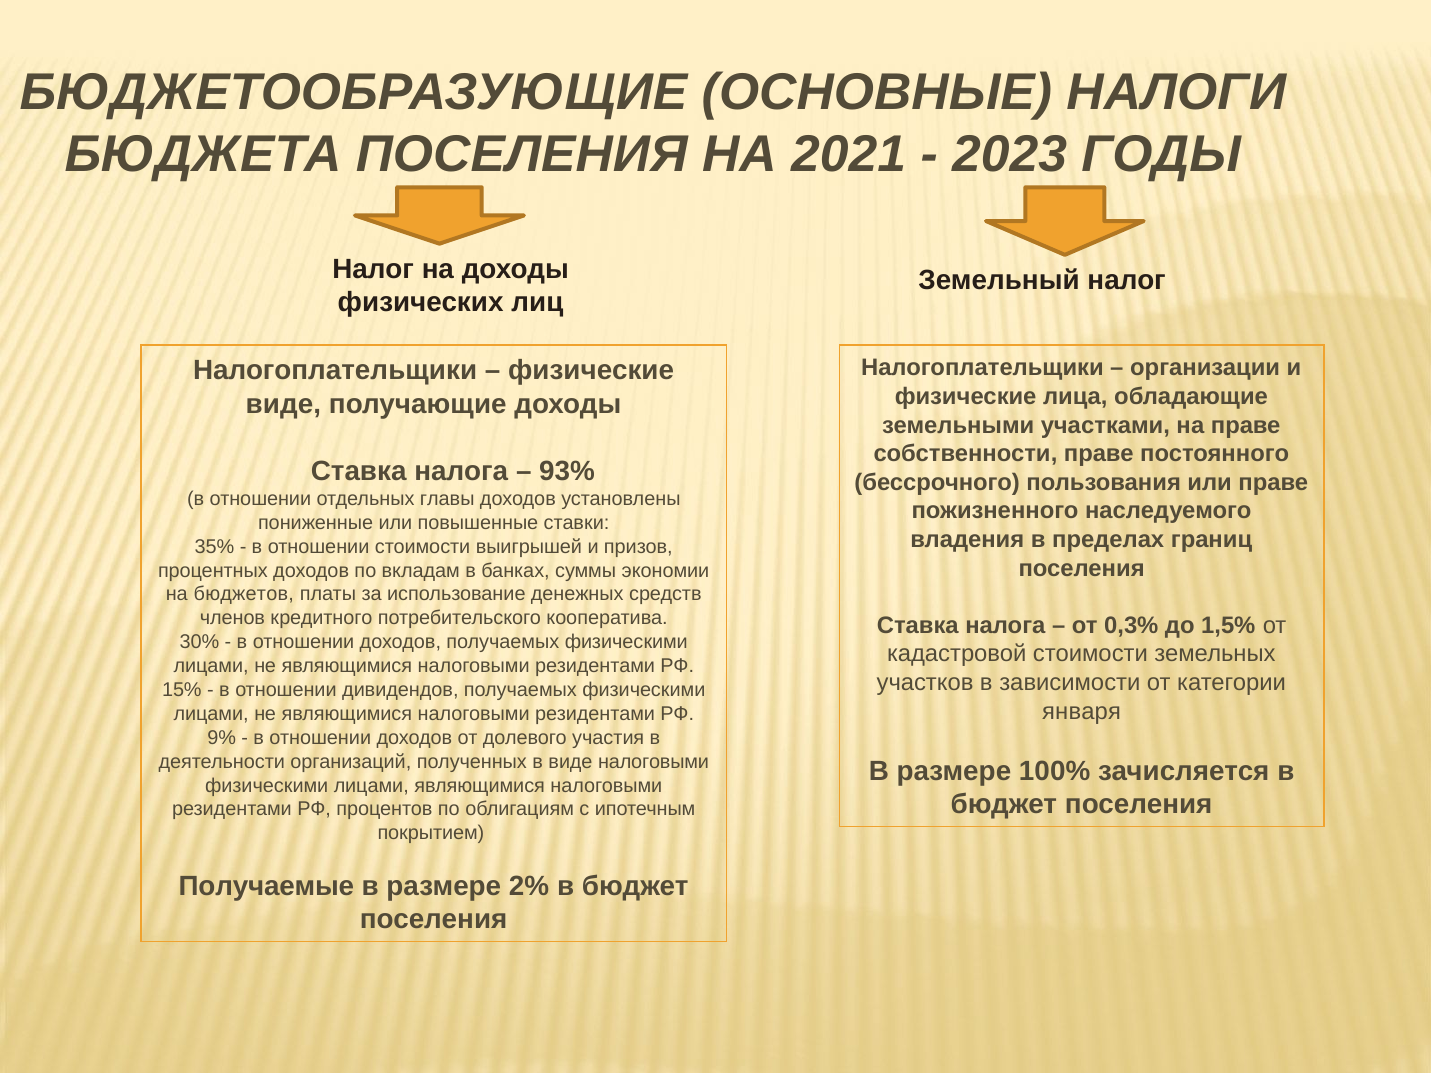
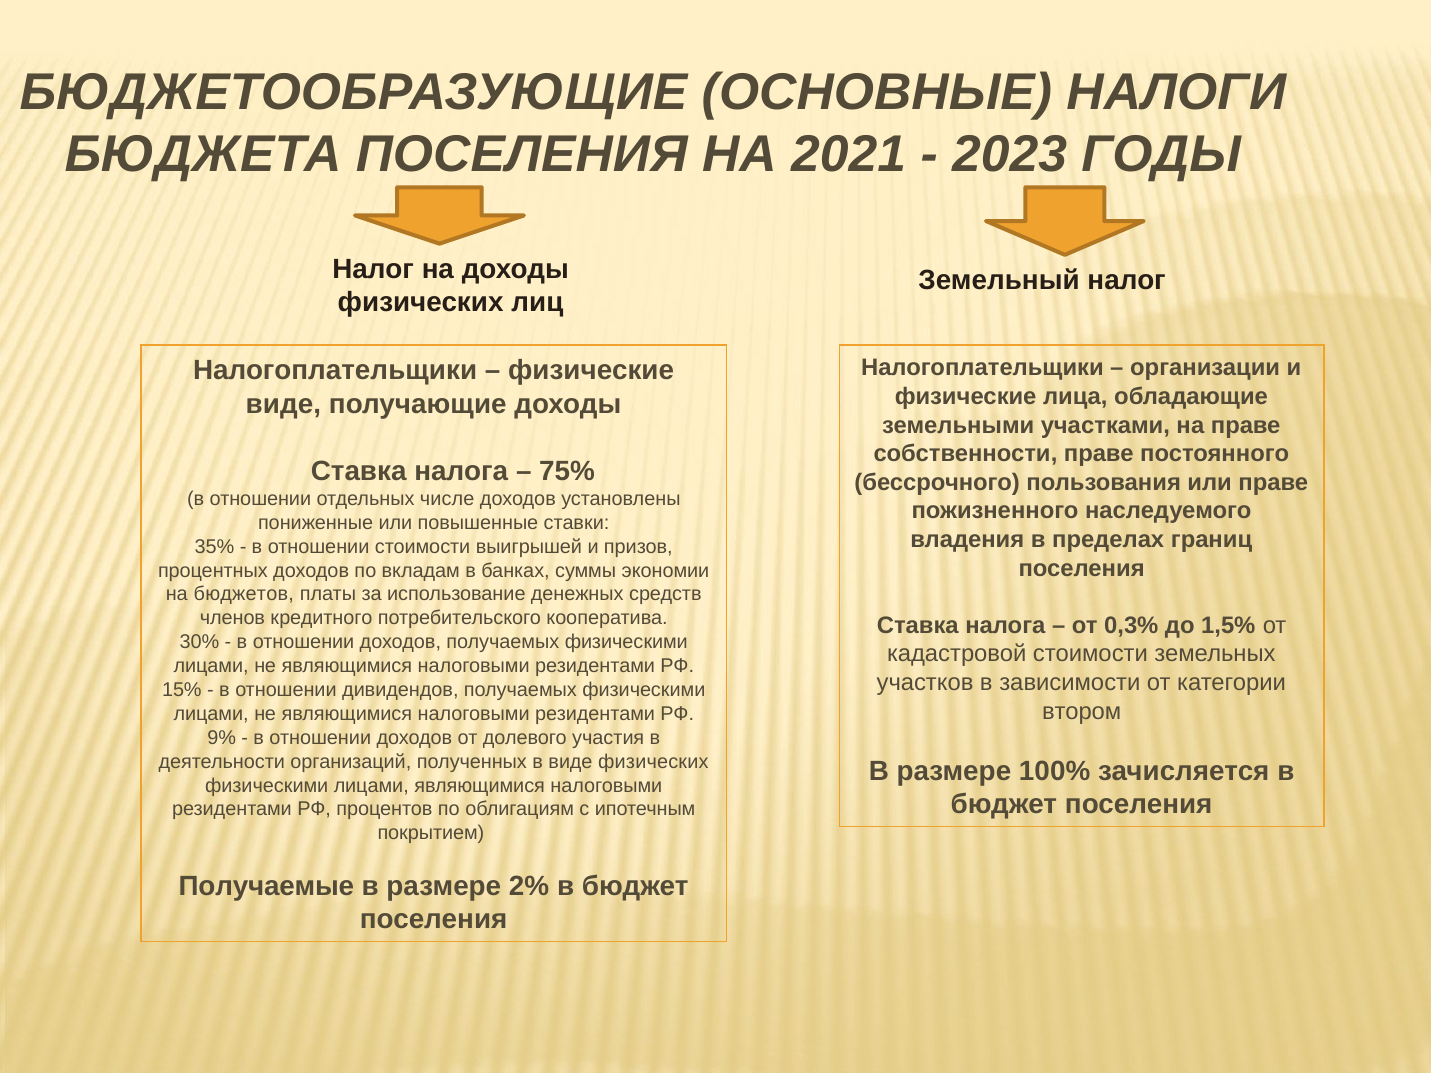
93%: 93% -> 75%
главы: главы -> числе
января: января -> втором
виде налоговыми: налоговыми -> физических
